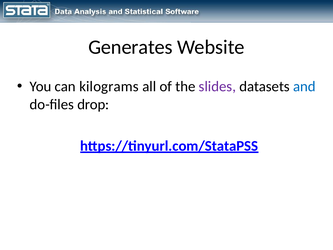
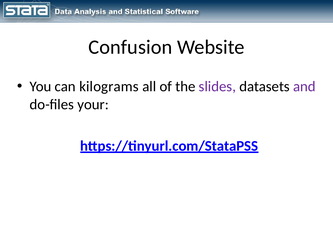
Generates: Generates -> Confusion
and colour: blue -> purple
drop: drop -> your
